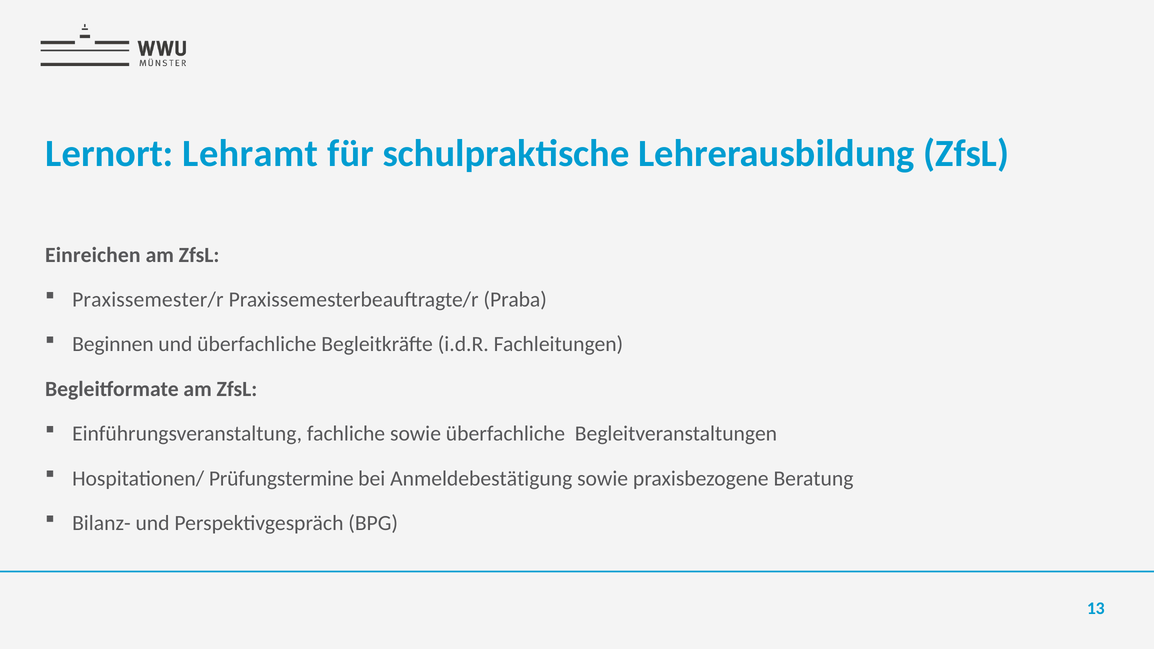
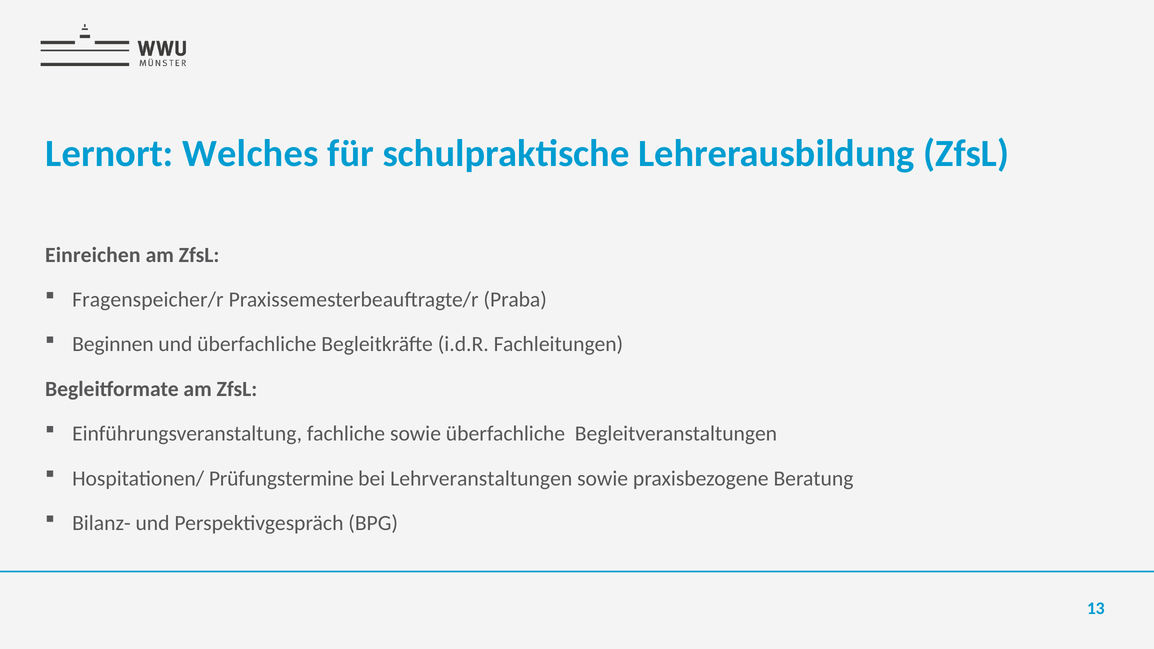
Lehramt: Lehramt -> Welches
Praxissemester/r: Praxissemester/r -> Fragenspeicher/r
Anmeldebestätigung: Anmeldebestätigung -> Lehrveranstaltungen
